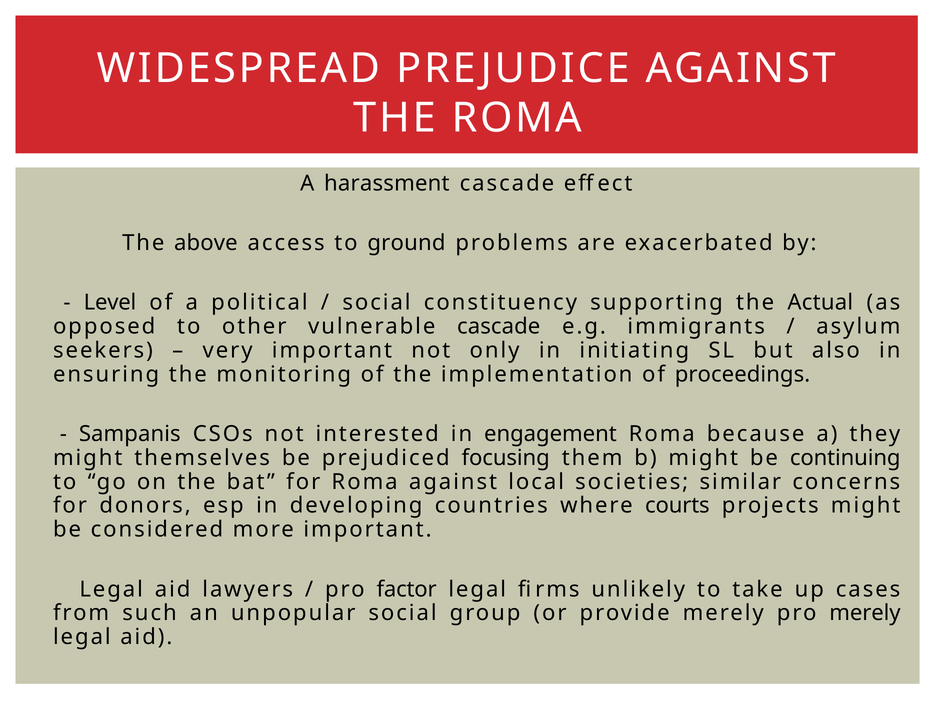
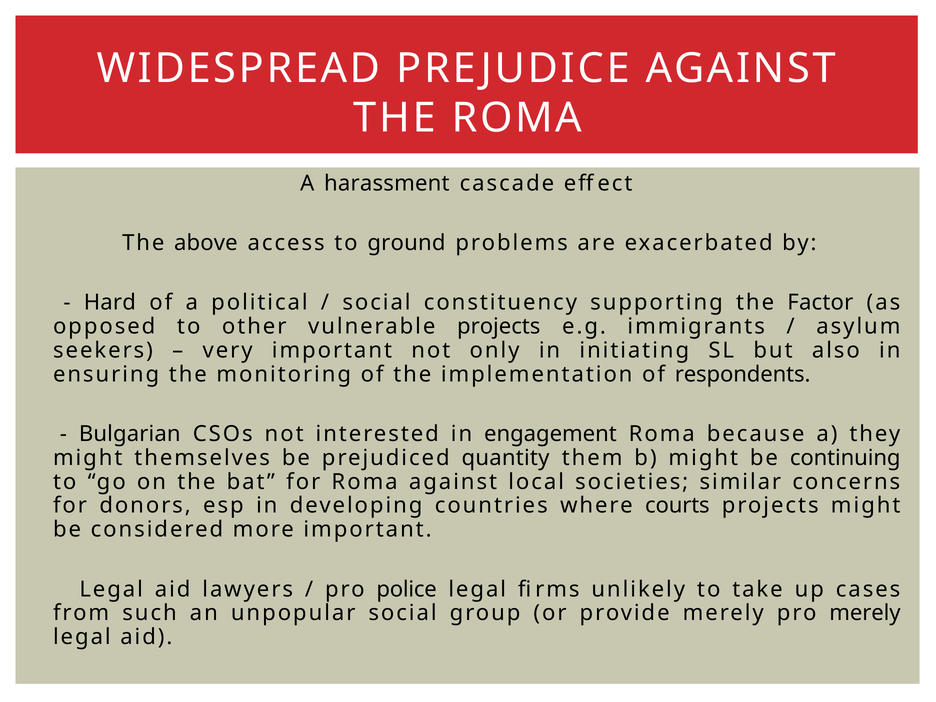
Level: Level -> Hard
Actual: Actual -> Factor
vulnerable cascade: cascade -> projects
proceedings: proceedings -> respondents
Sampanis: Sampanis -> Bulgarian
focusing: focusing -> quantity
factor: factor -> police
